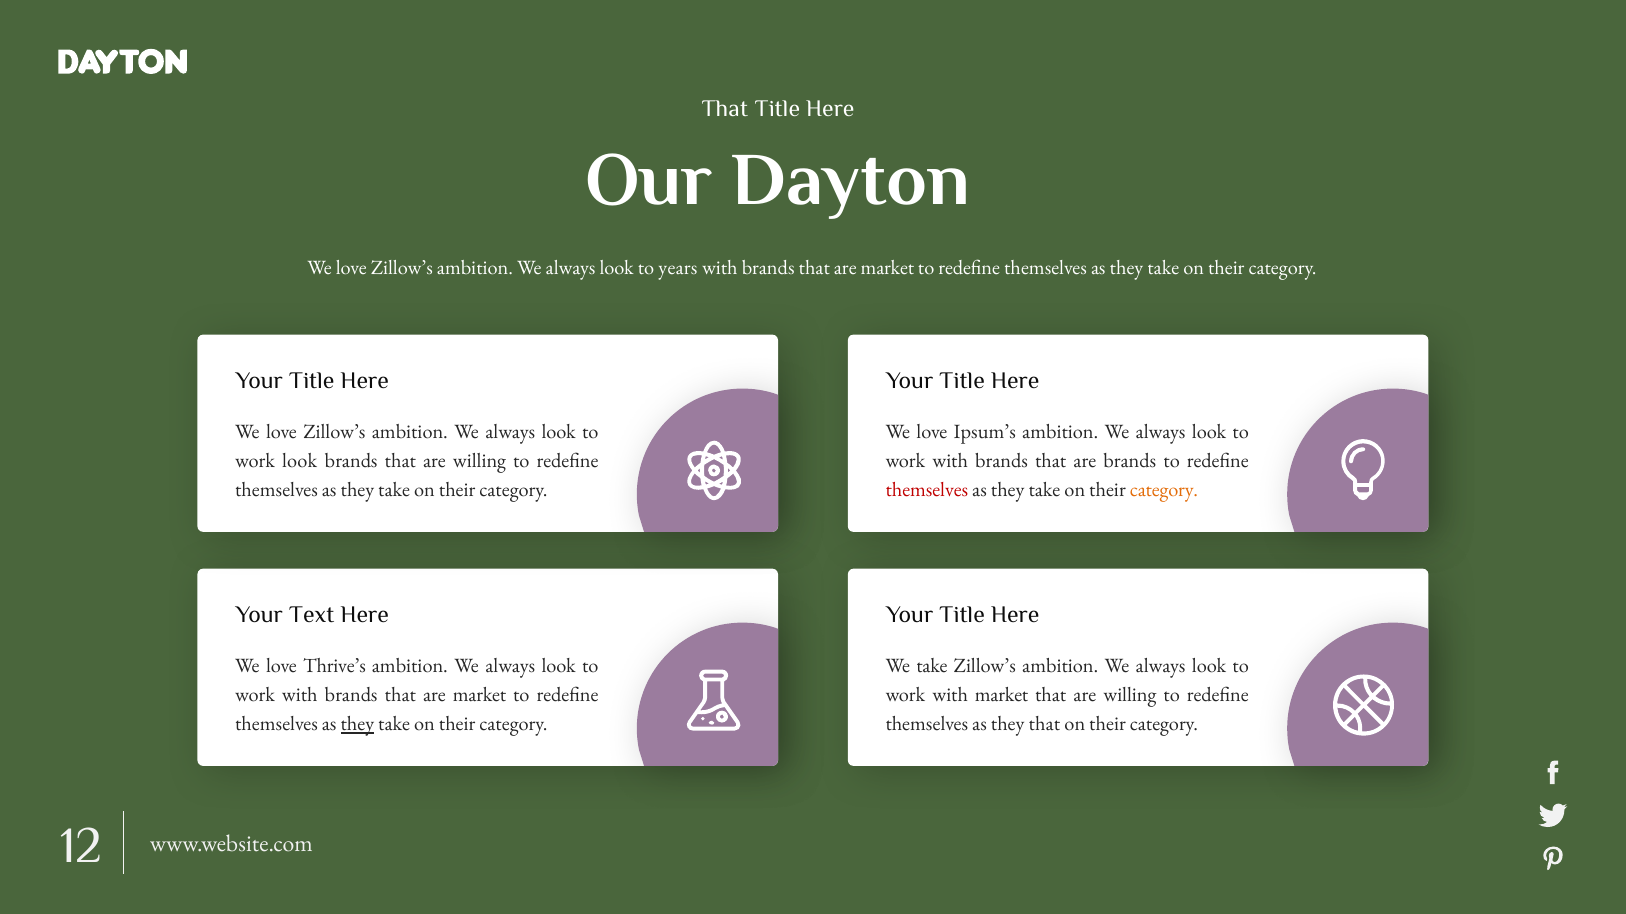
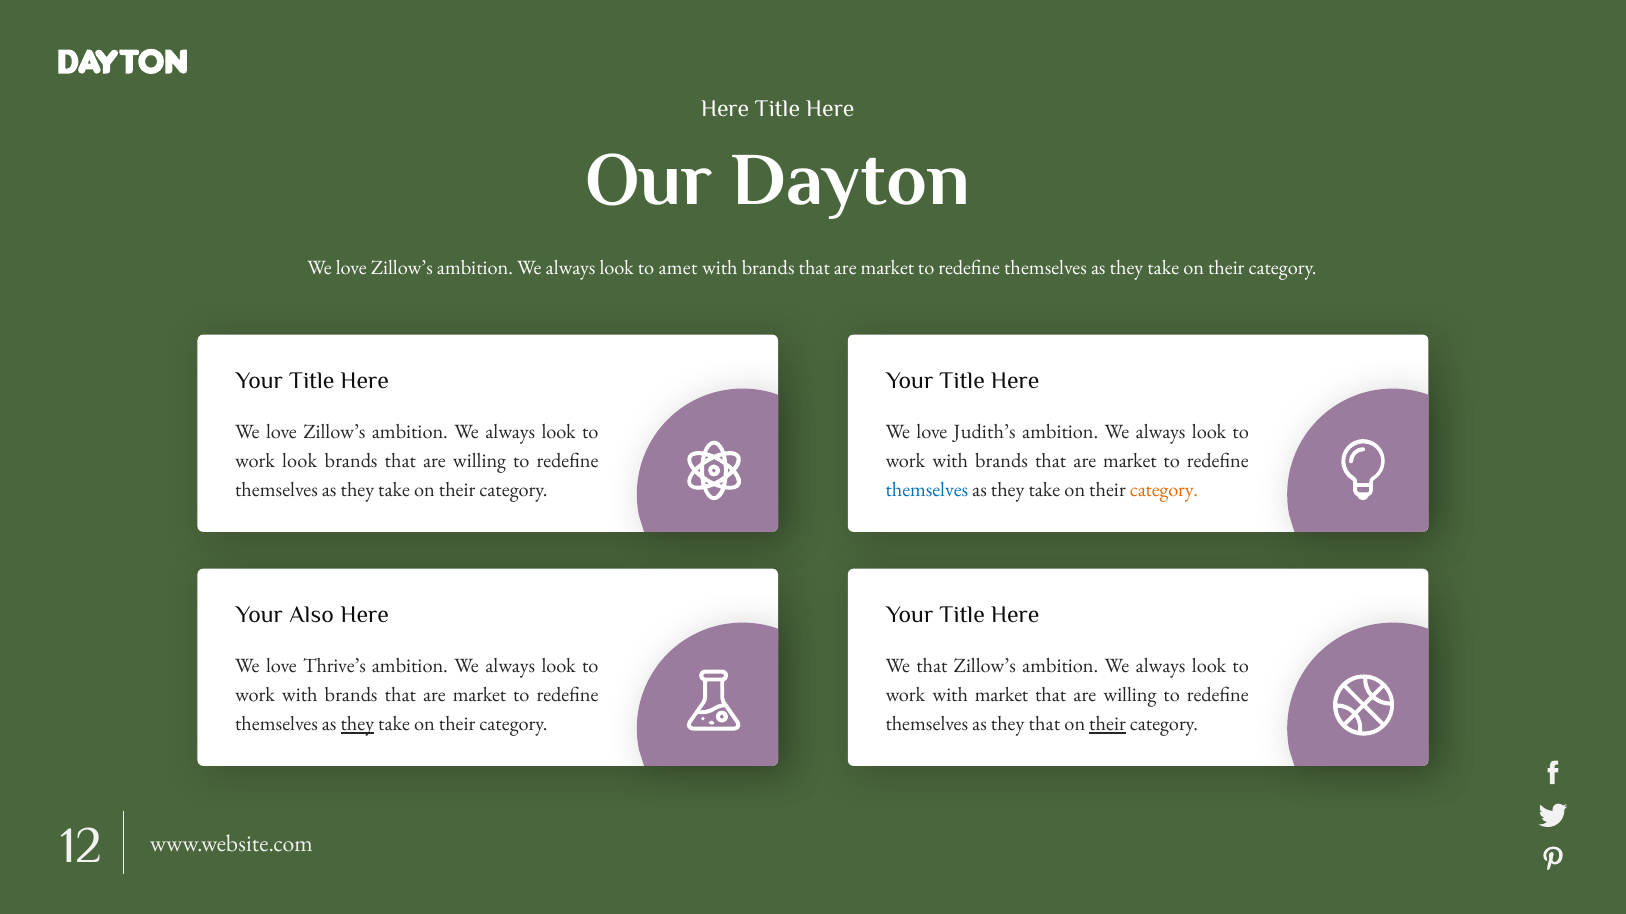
That at (725, 108): That -> Here
years: years -> amet
Ipsum’s: Ipsum’s -> Judith’s
brands at (1130, 461): brands -> market
themselves at (927, 490) colour: red -> blue
Text: Text -> Also
We take: take -> that
their at (1107, 725) underline: none -> present
